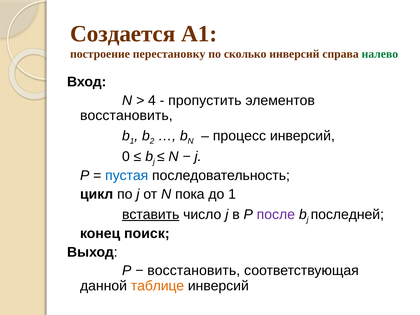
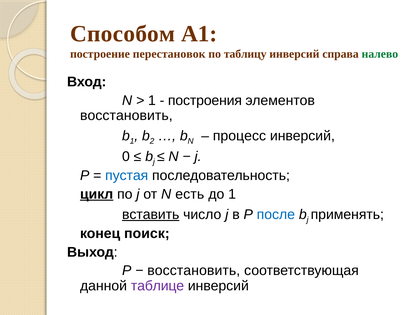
Создается: Создается -> Способом
перестановку: перестановку -> перестановок
сколько: сколько -> таблицу
4 at (152, 100): 4 -> 1
пропустить: пропустить -> построения
цикл underline: none -> present
пока: пока -> есть
после colour: purple -> blue
последней: последней -> применять
таблице colour: orange -> purple
